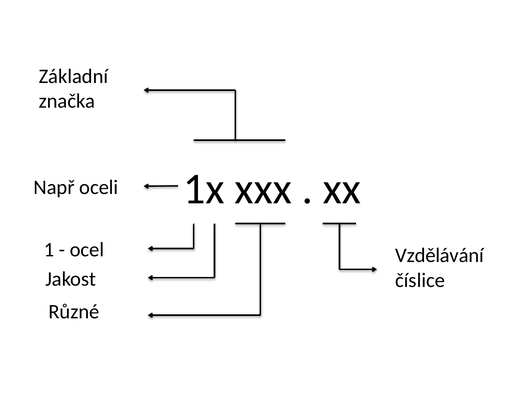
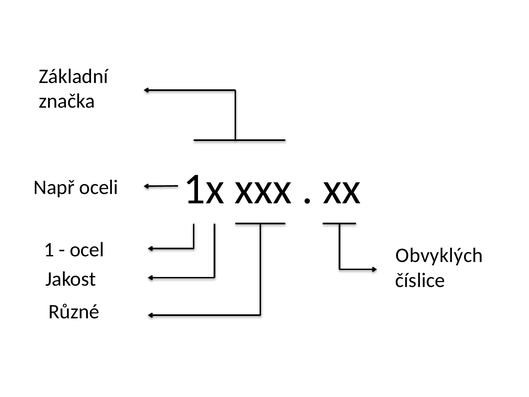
Vzdělávání: Vzdělávání -> Obvyklých
